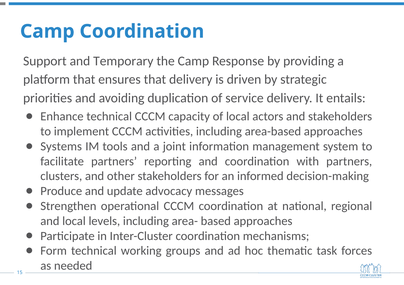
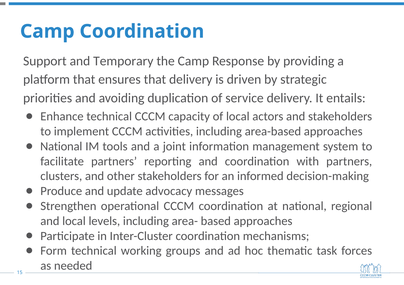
Systems at (61, 147): Systems -> National
